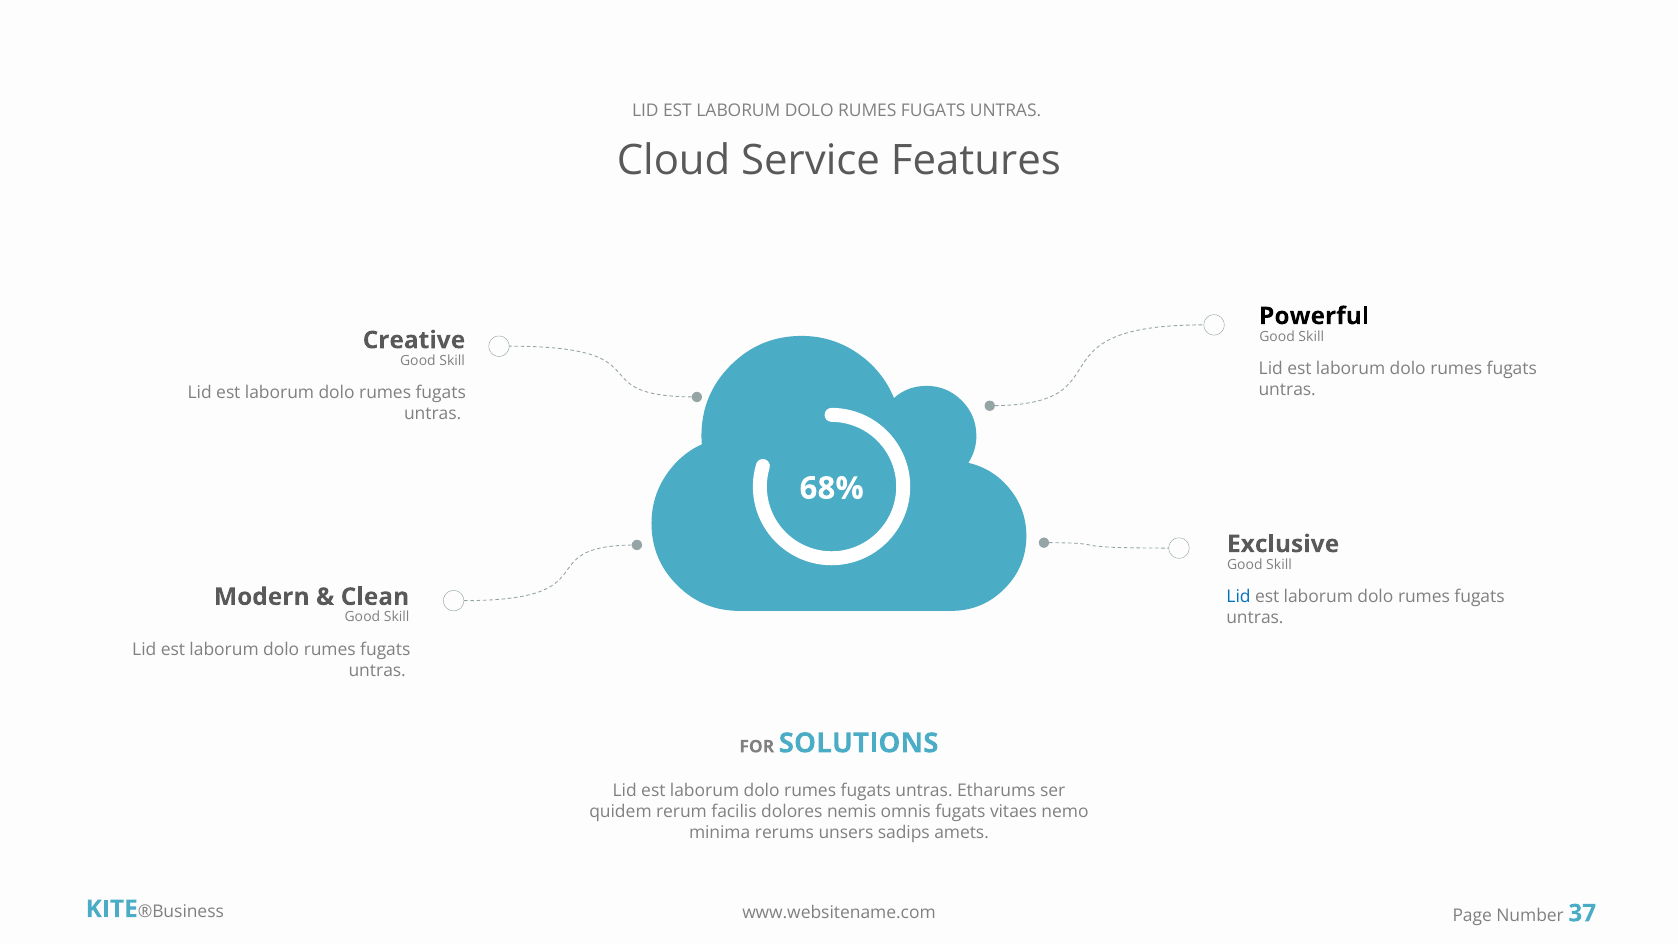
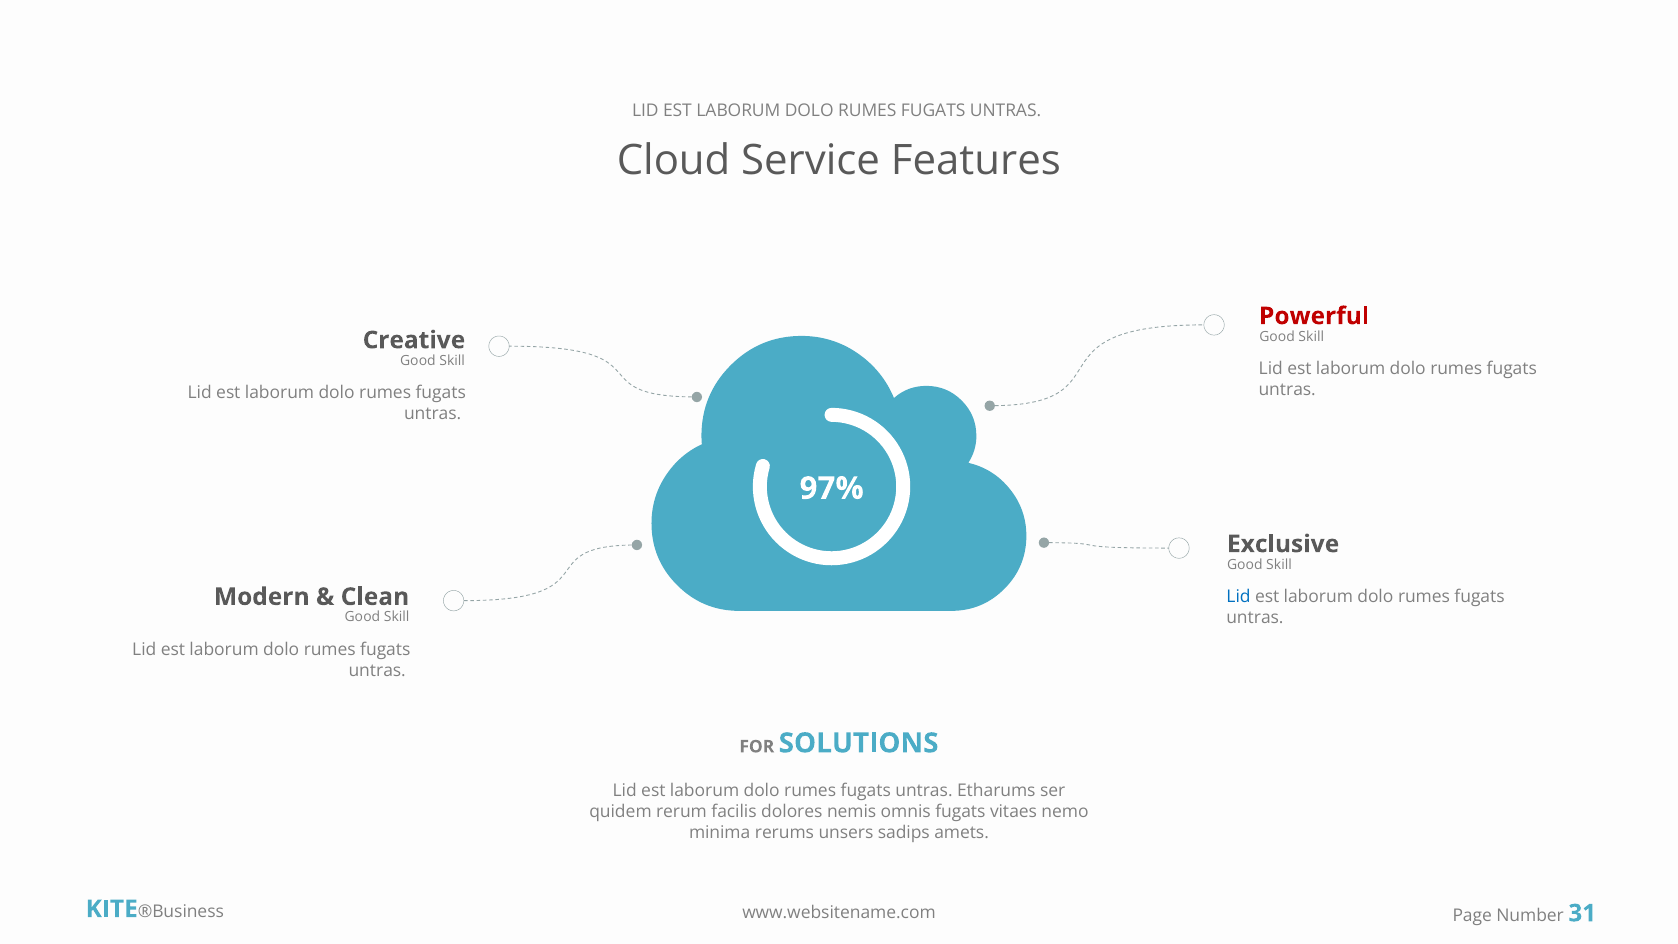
Powerful colour: black -> red
68%: 68% -> 97%
37: 37 -> 31
